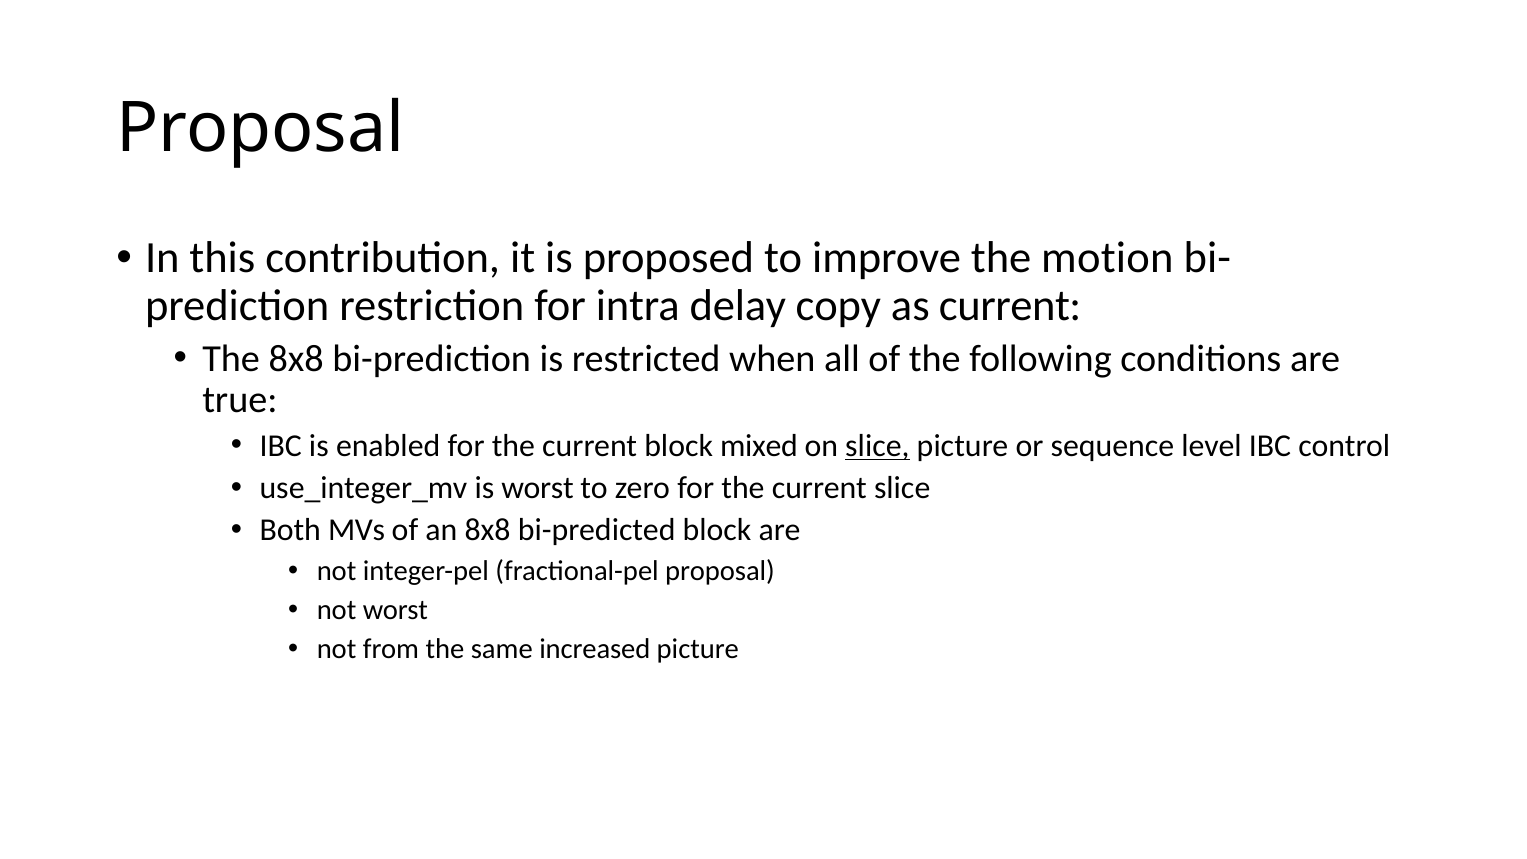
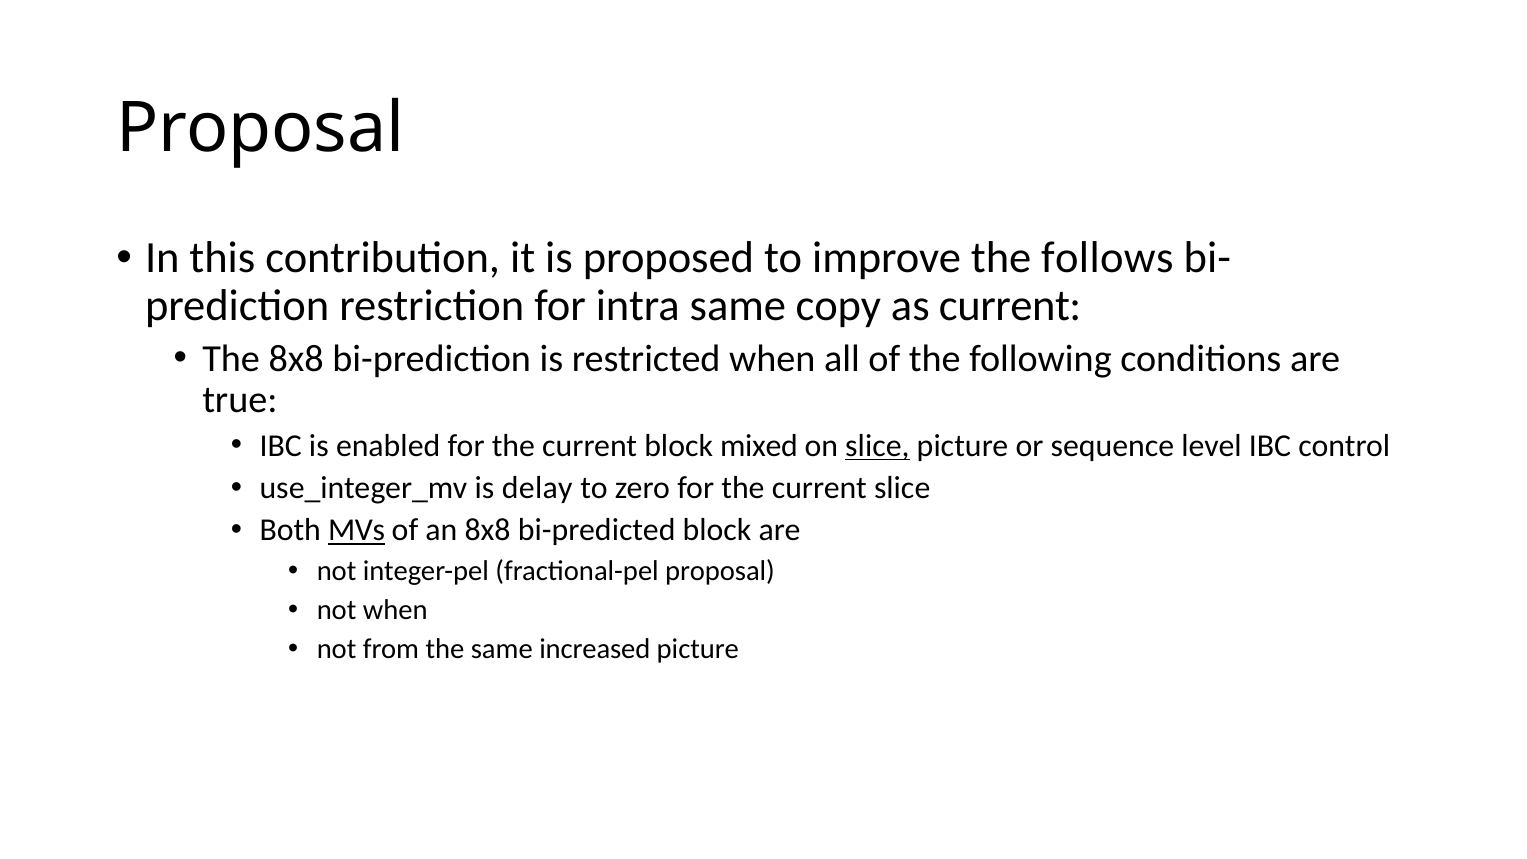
motion: motion -> follows
intra delay: delay -> same
is worst: worst -> delay
MVs underline: none -> present
not worst: worst -> when
